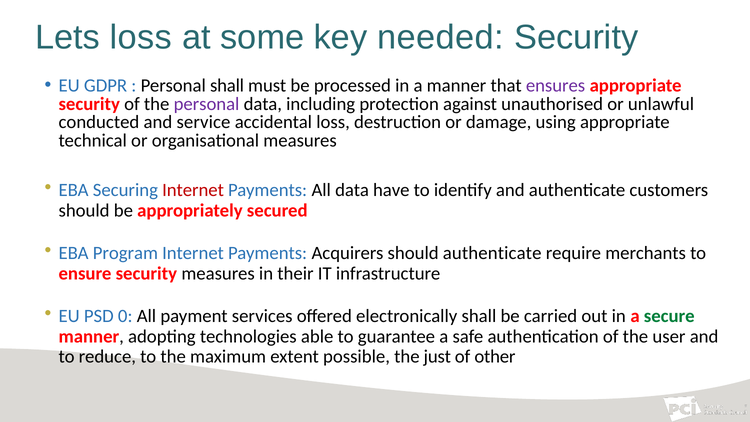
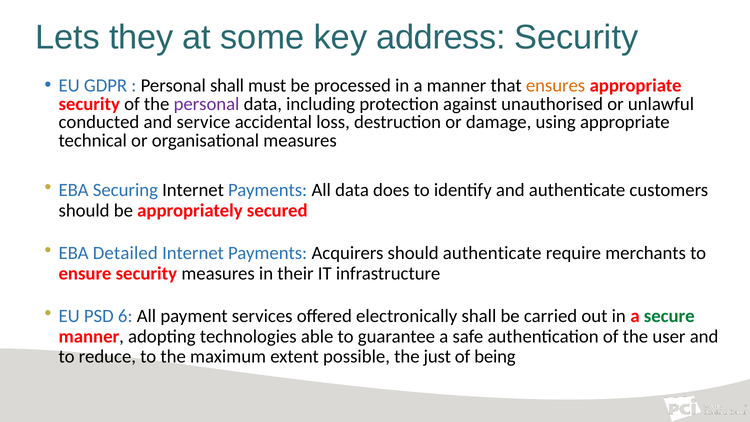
Lets loss: loss -> they
needed: needed -> address
ensures colour: purple -> orange
Internet at (193, 190) colour: red -> black
have: have -> does
Program: Program -> Detailed
0: 0 -> 6
other: other -> being
